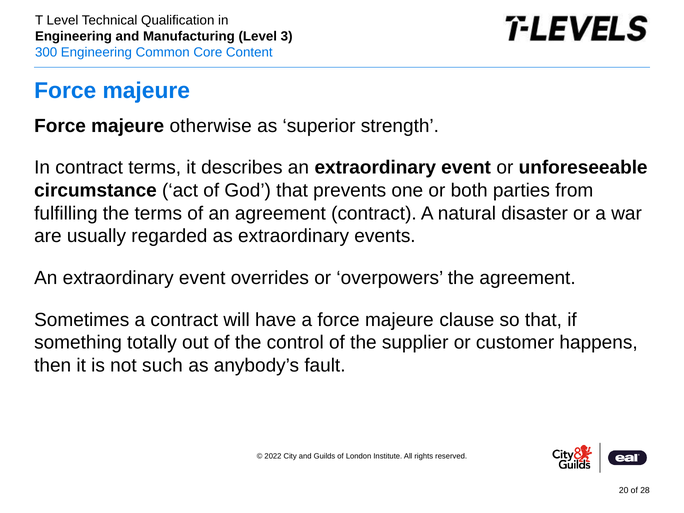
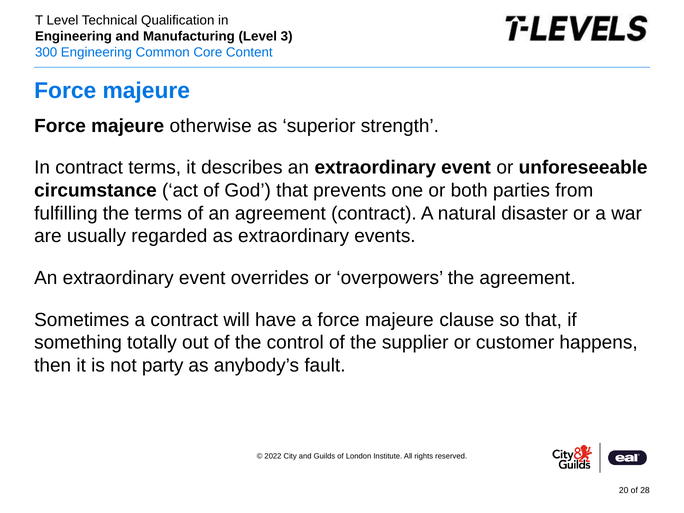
such: such -> party
